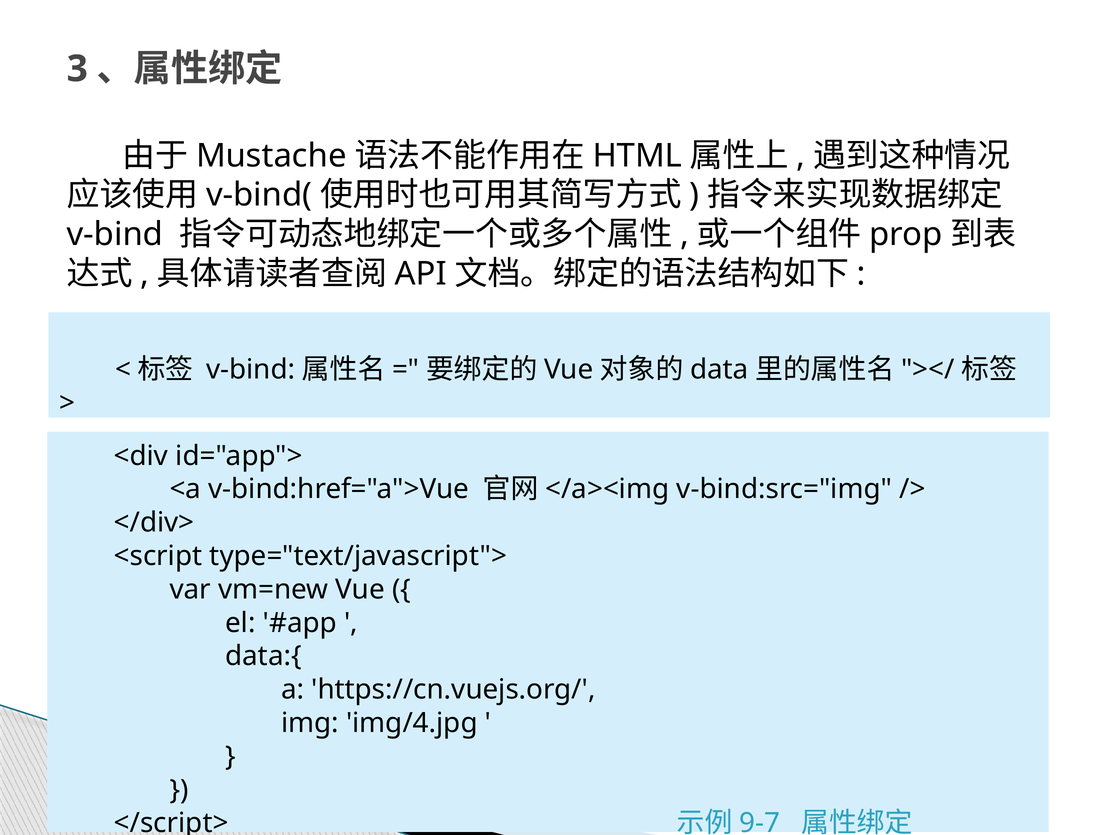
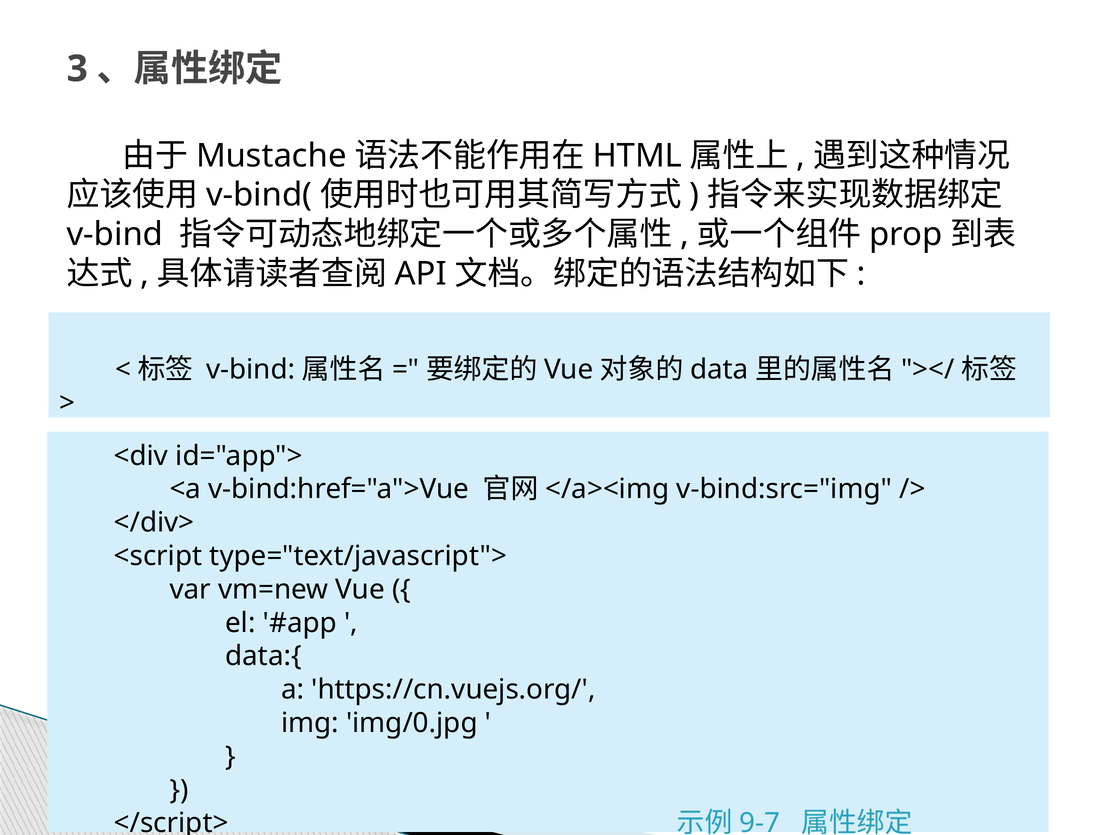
img/4.jpg: img/4.jpg -> img/0.jpg
